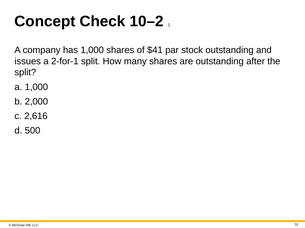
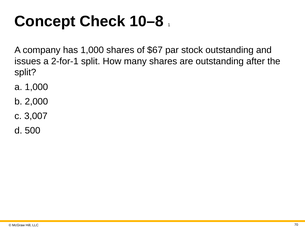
10–2: 10–2 -> 10–8
$41: $41 -> $67
2,616: 2,616 -> 3,007
